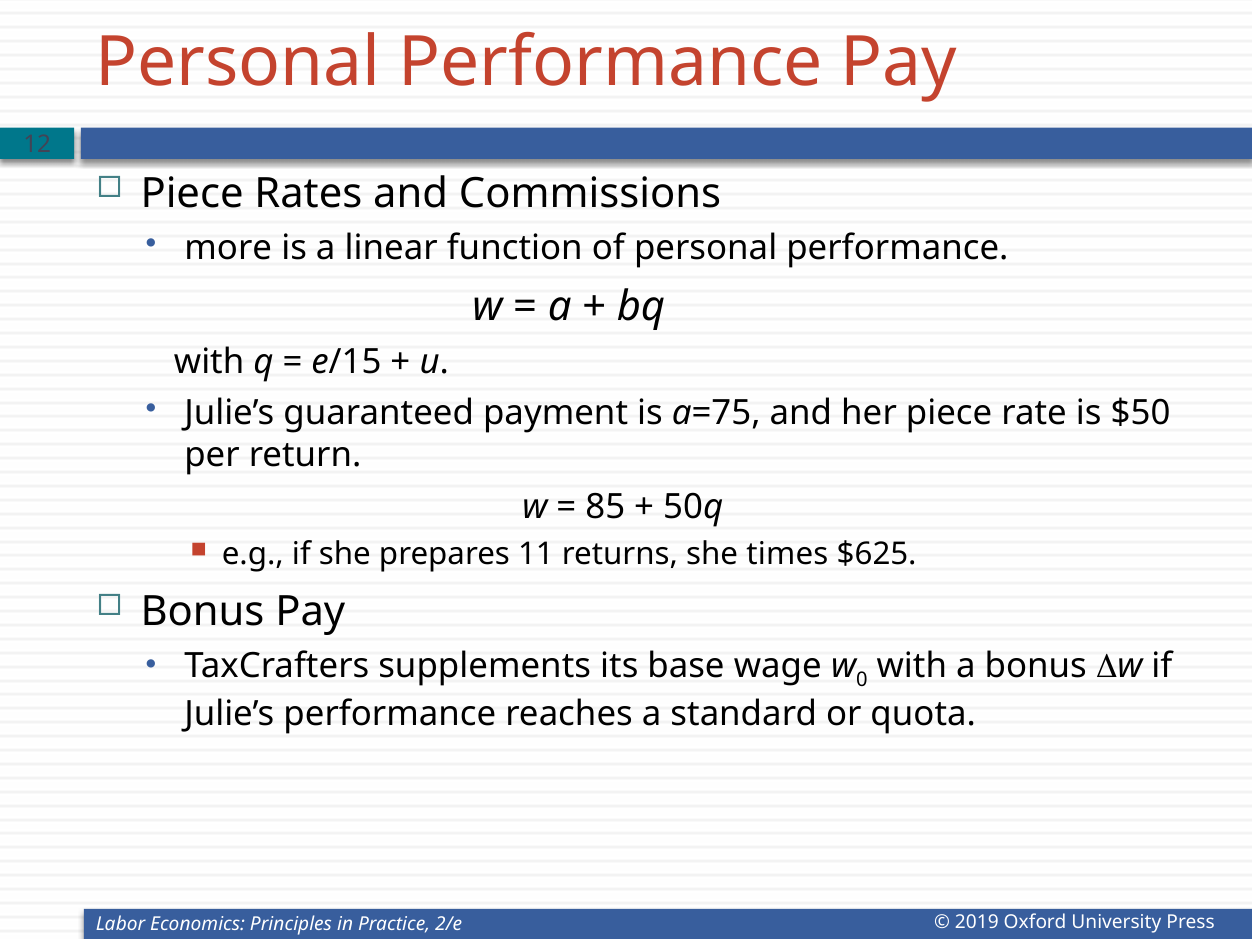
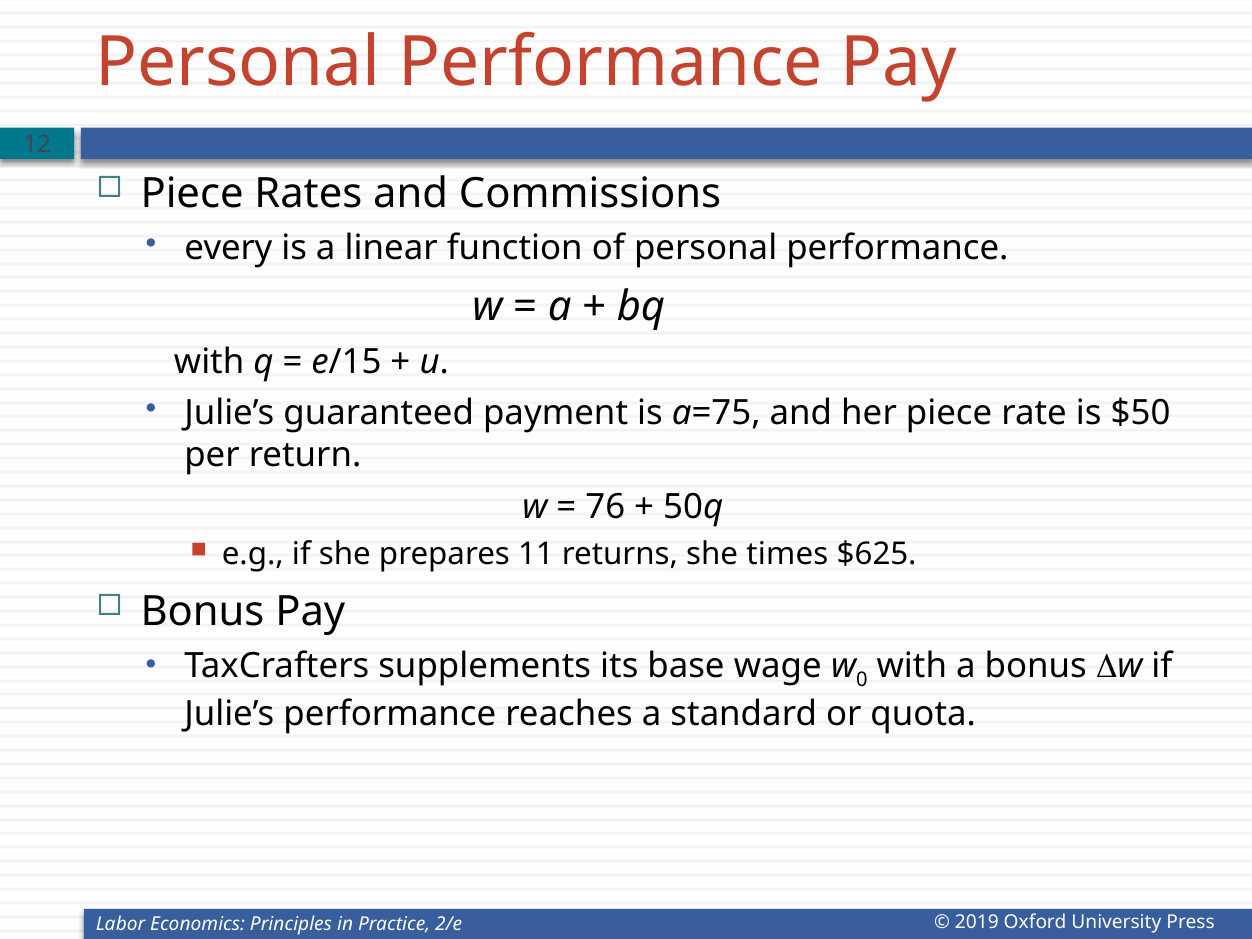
more: more -> every
85: 85 -> 76
